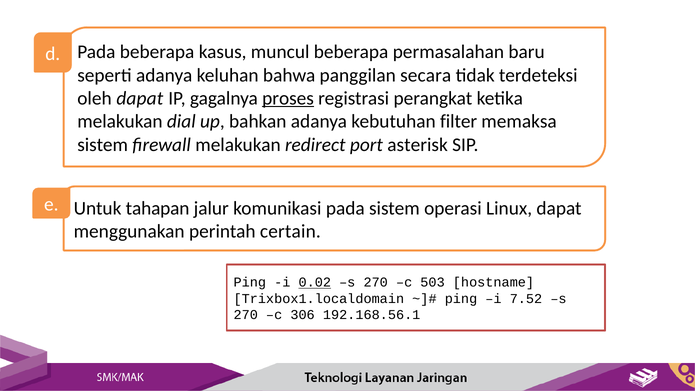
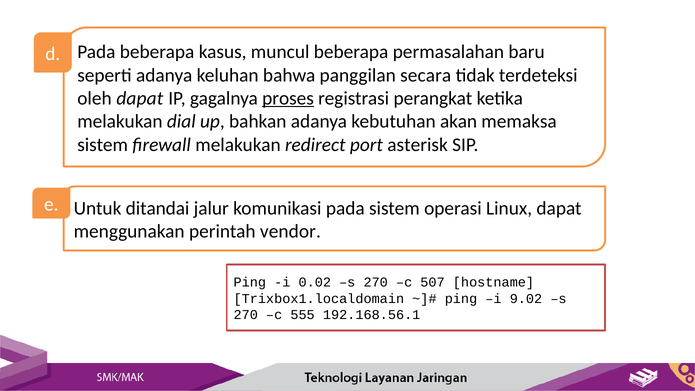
filter: filter -> akan
tahapan: tahapan -> ditandai
certain: certain -> vendor
0.02 underline: present -> none
503: 503 -> 507
7.52: 7.52 -> 9.02
306: 306 -> 555
